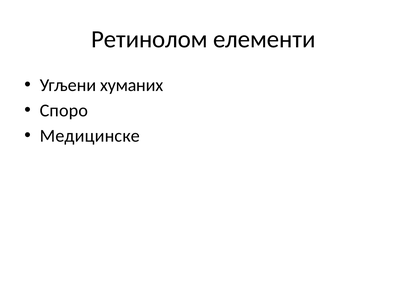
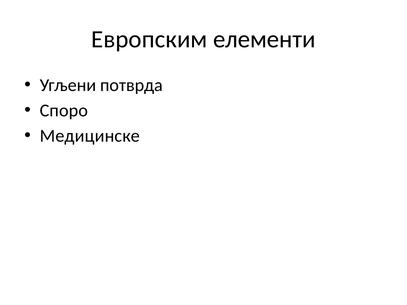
Ретинолом: Ретинолом -> Европским
хуманих: хуманих -> потврда
